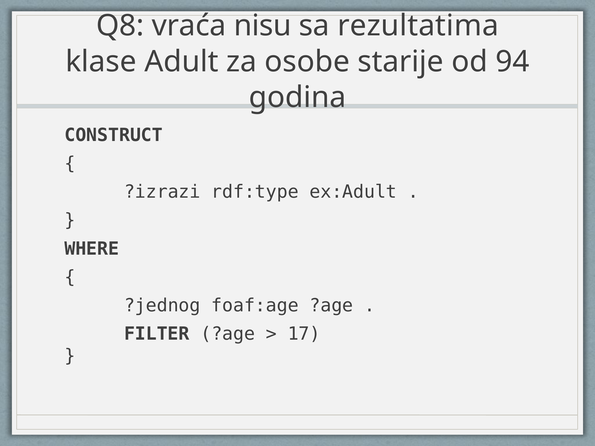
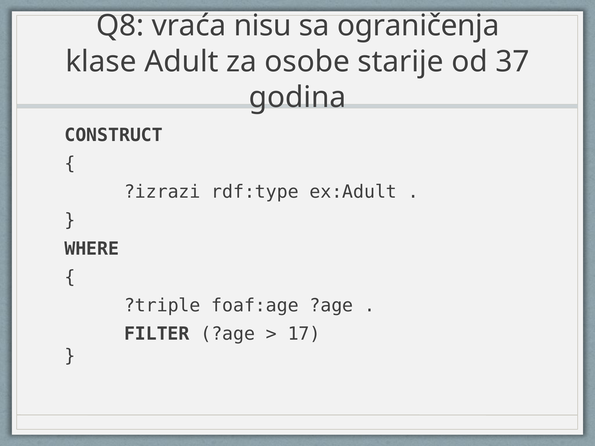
rezultatima: rezultatima -> ograničenja
94: 94 -> 37
?jednog: ?jednog -> ?triple
